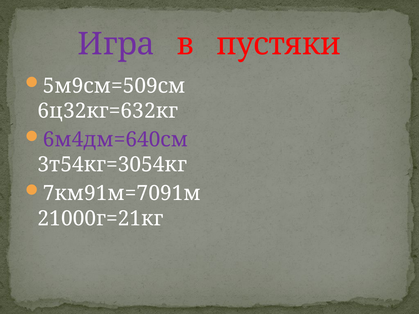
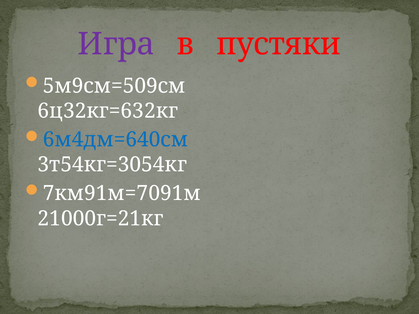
6м4дм=640см colour: purple -> blue
